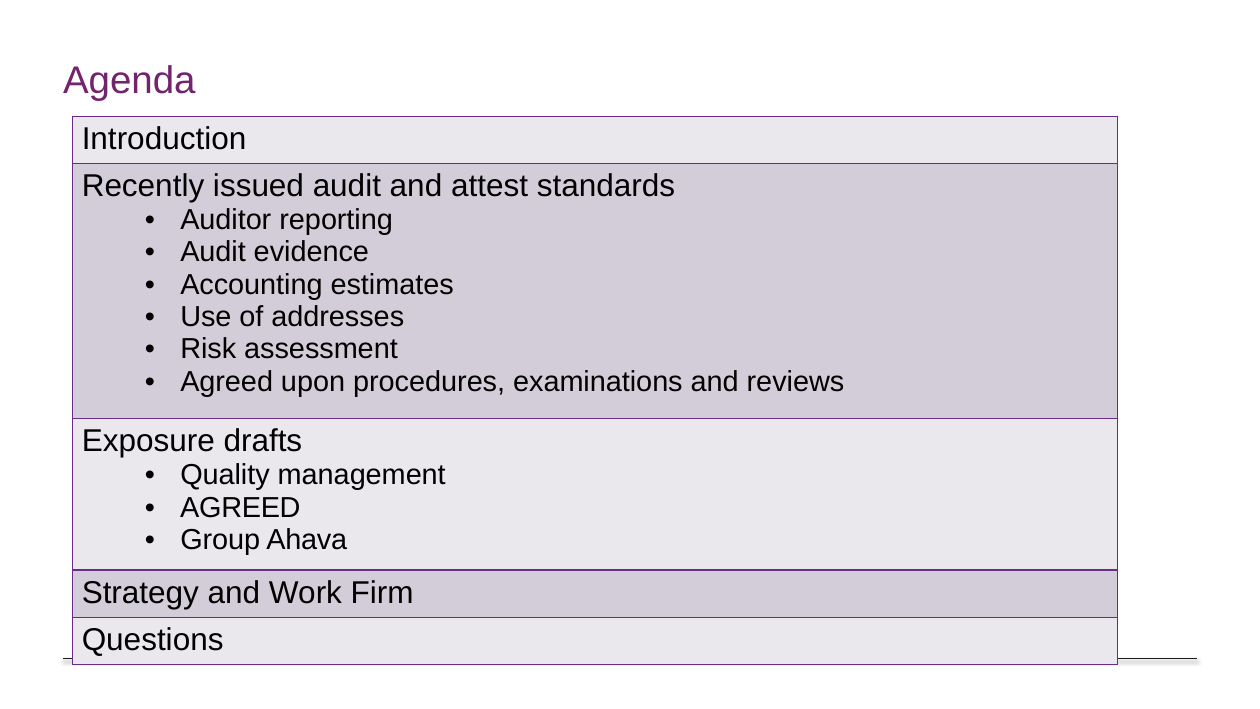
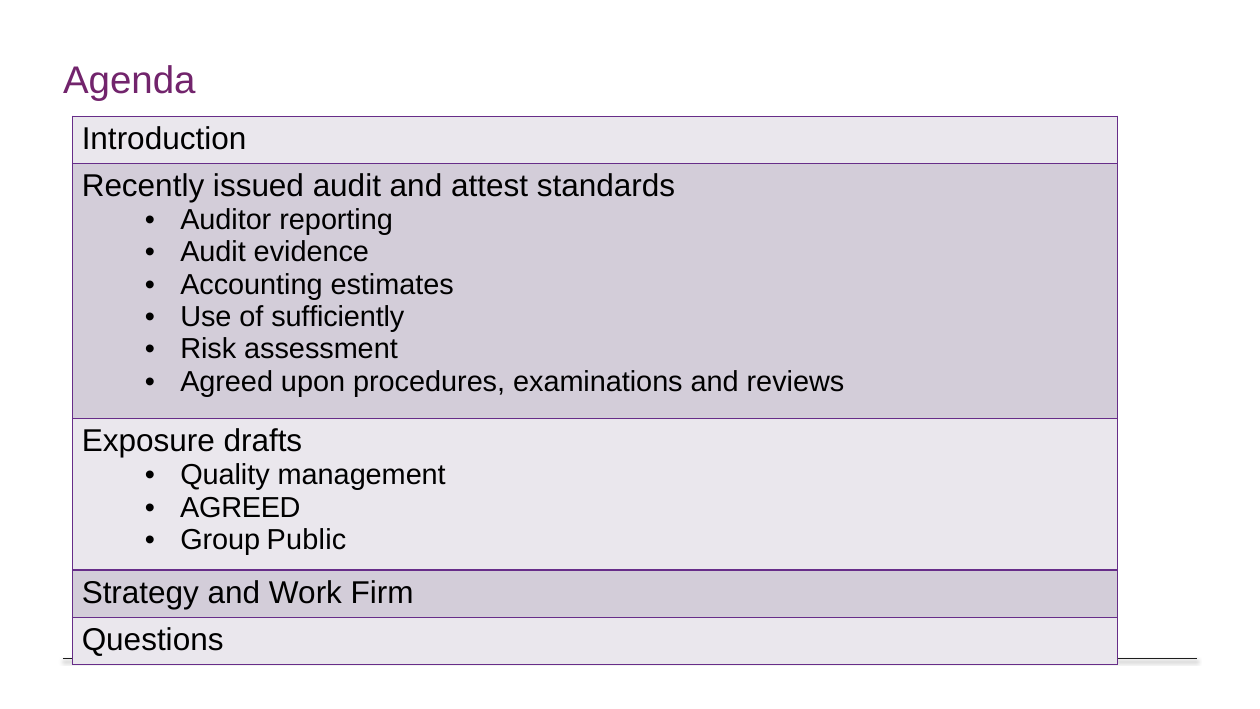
addresses: addresses -> sufficiently
Ahava: Ahava -> Public
